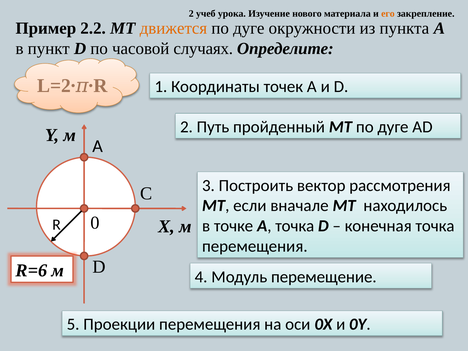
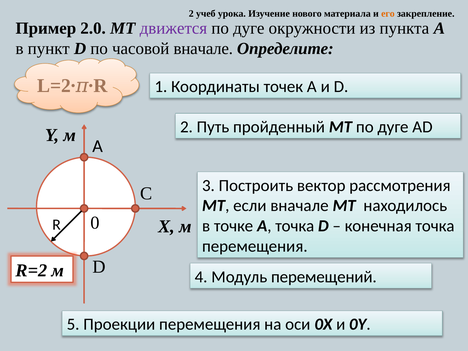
2.2: 2.2 -> 2.0
движется colour: orange -> purple
часовой случаях: случаях -> вначале
R=6: R=6 -> R=2
перемещение: перемещение -> перемещений
